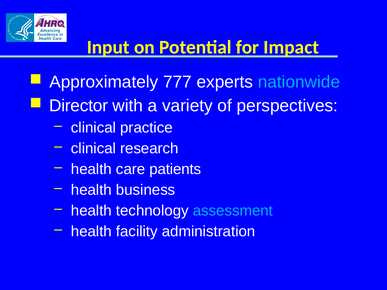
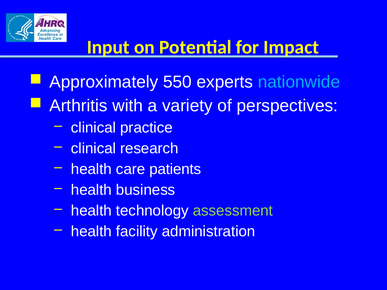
777: 777 -> 550
Director: Director -> Arthritis
assessment colour: light blue -> light green
